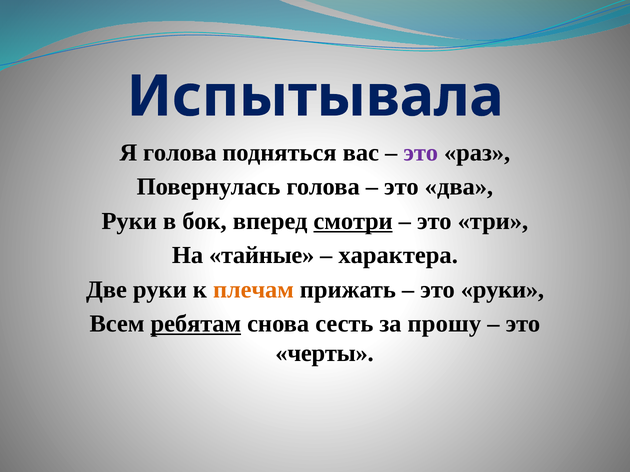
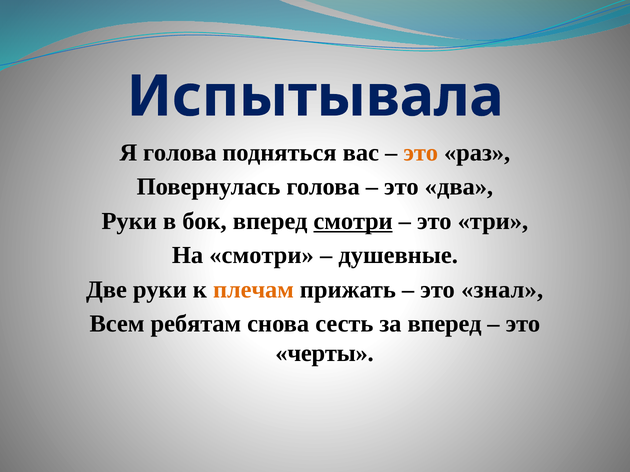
это at (421, 153) colour: purple -> orange
На тайные: тайные -> смотри
характера: характера -> душевные
это руки: руки -> знал
ребятам underline: present -> none
за прошу: прошу -> вперед
